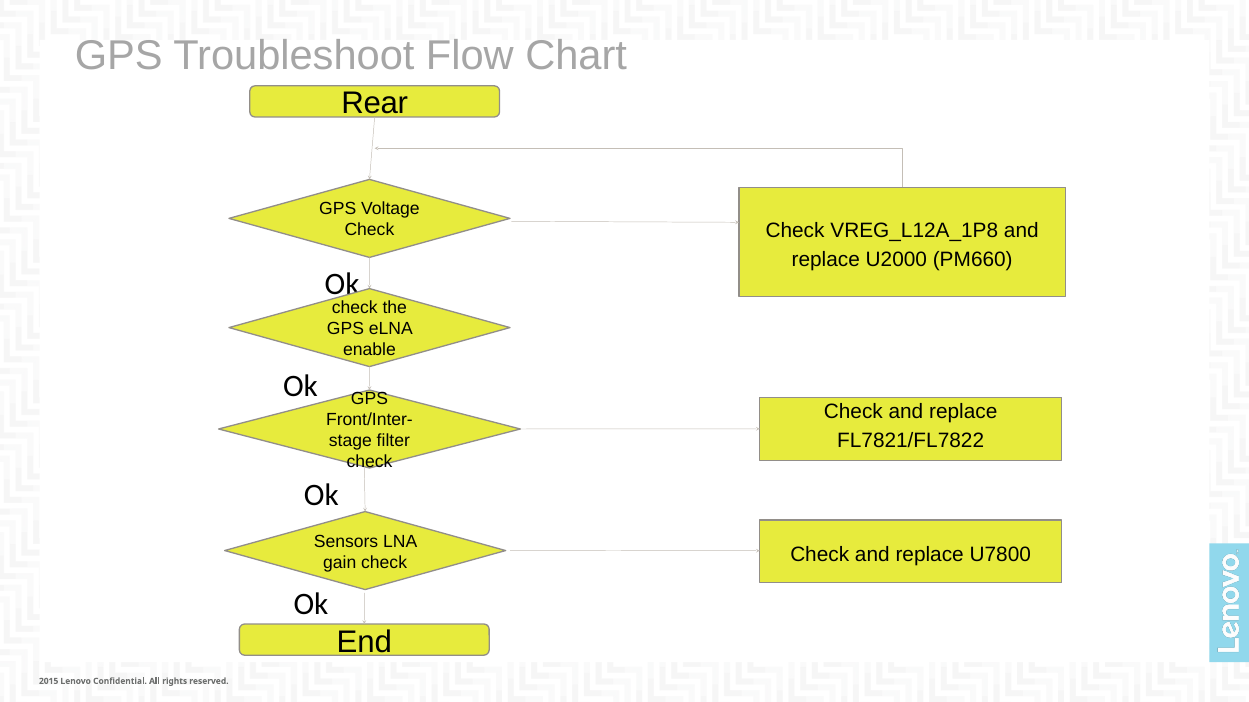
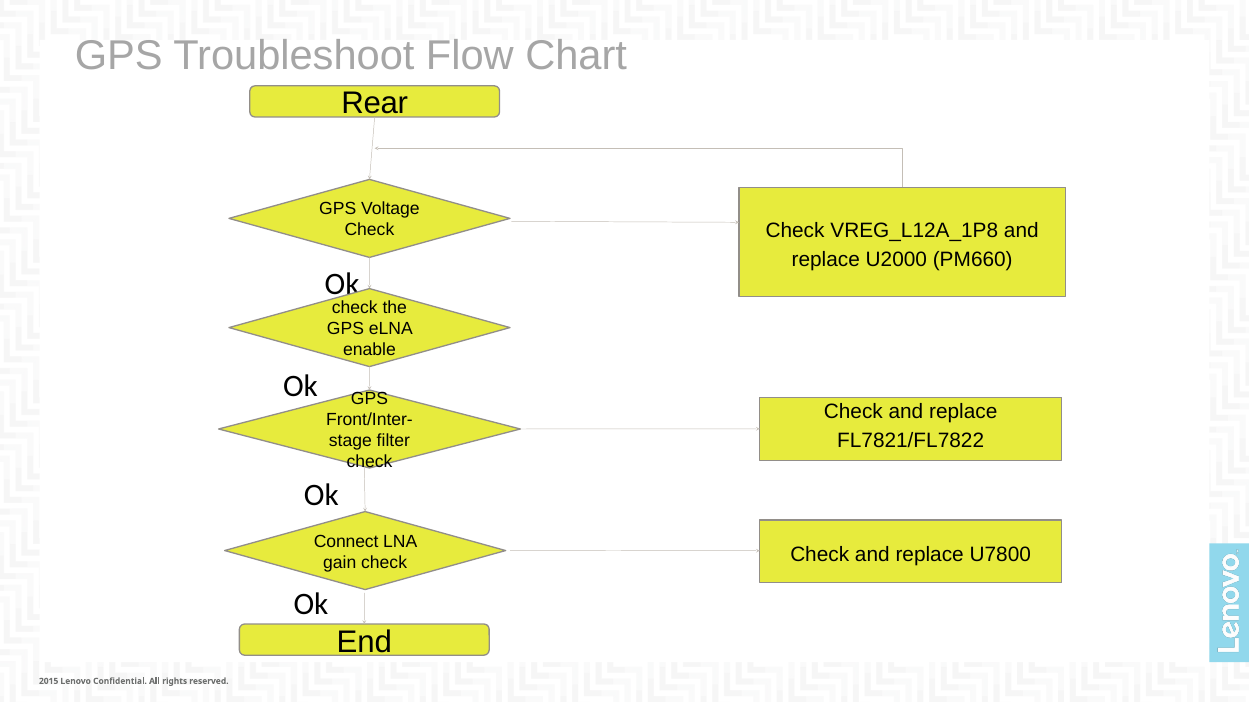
Sensors: Sensors -> Connect
